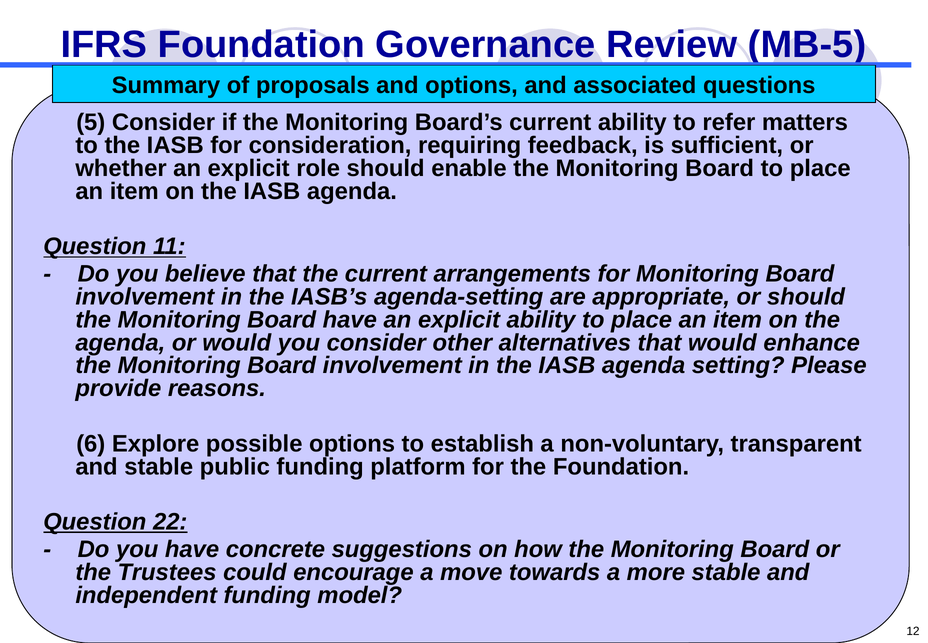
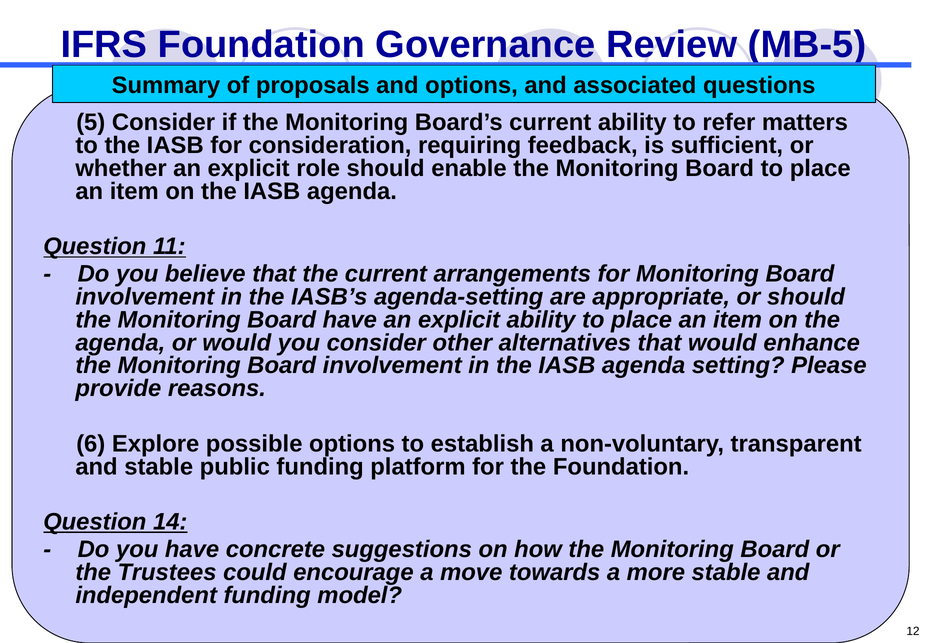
22: 22 -> 14
